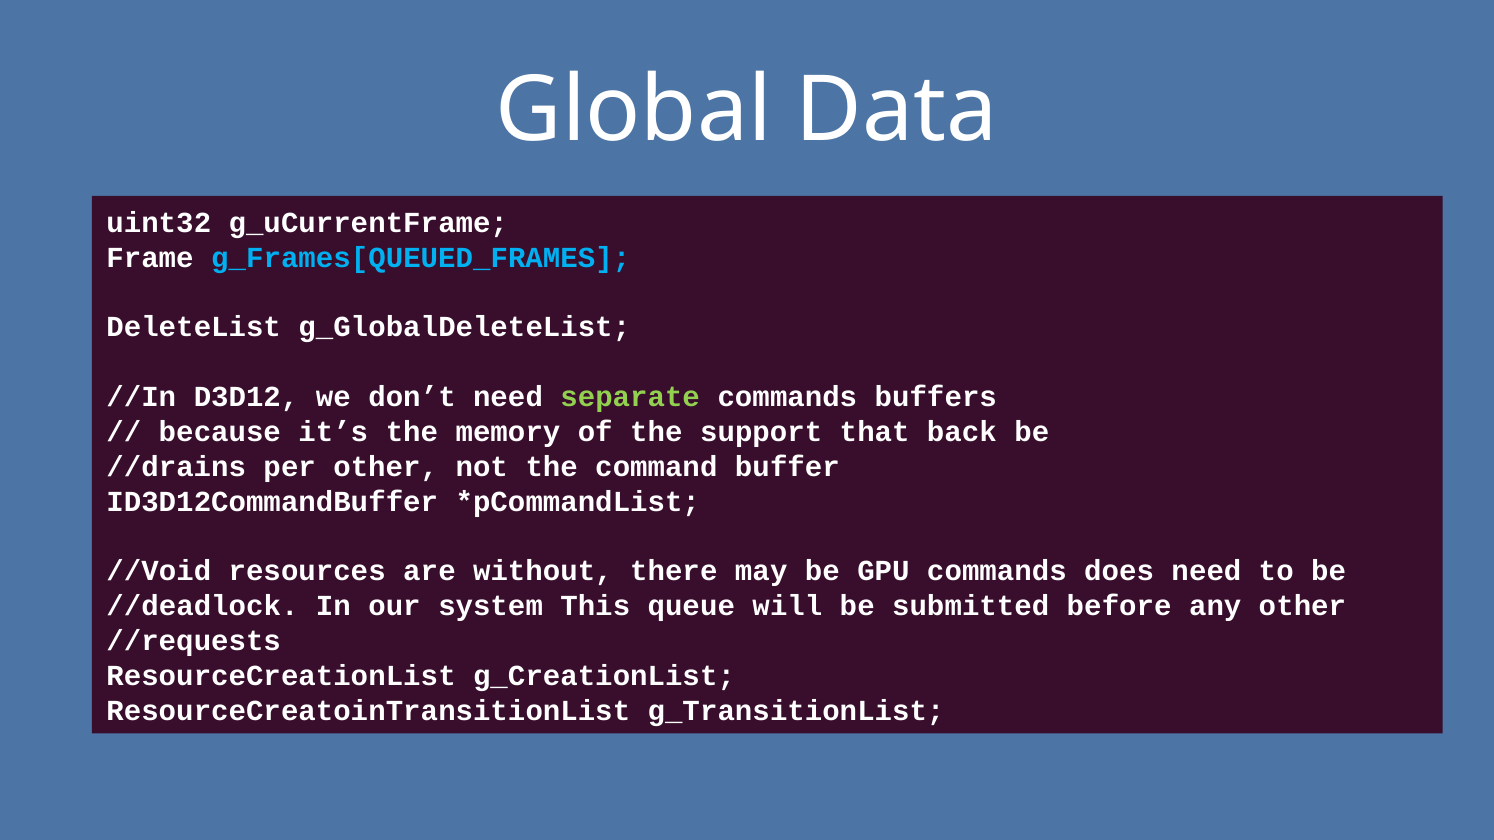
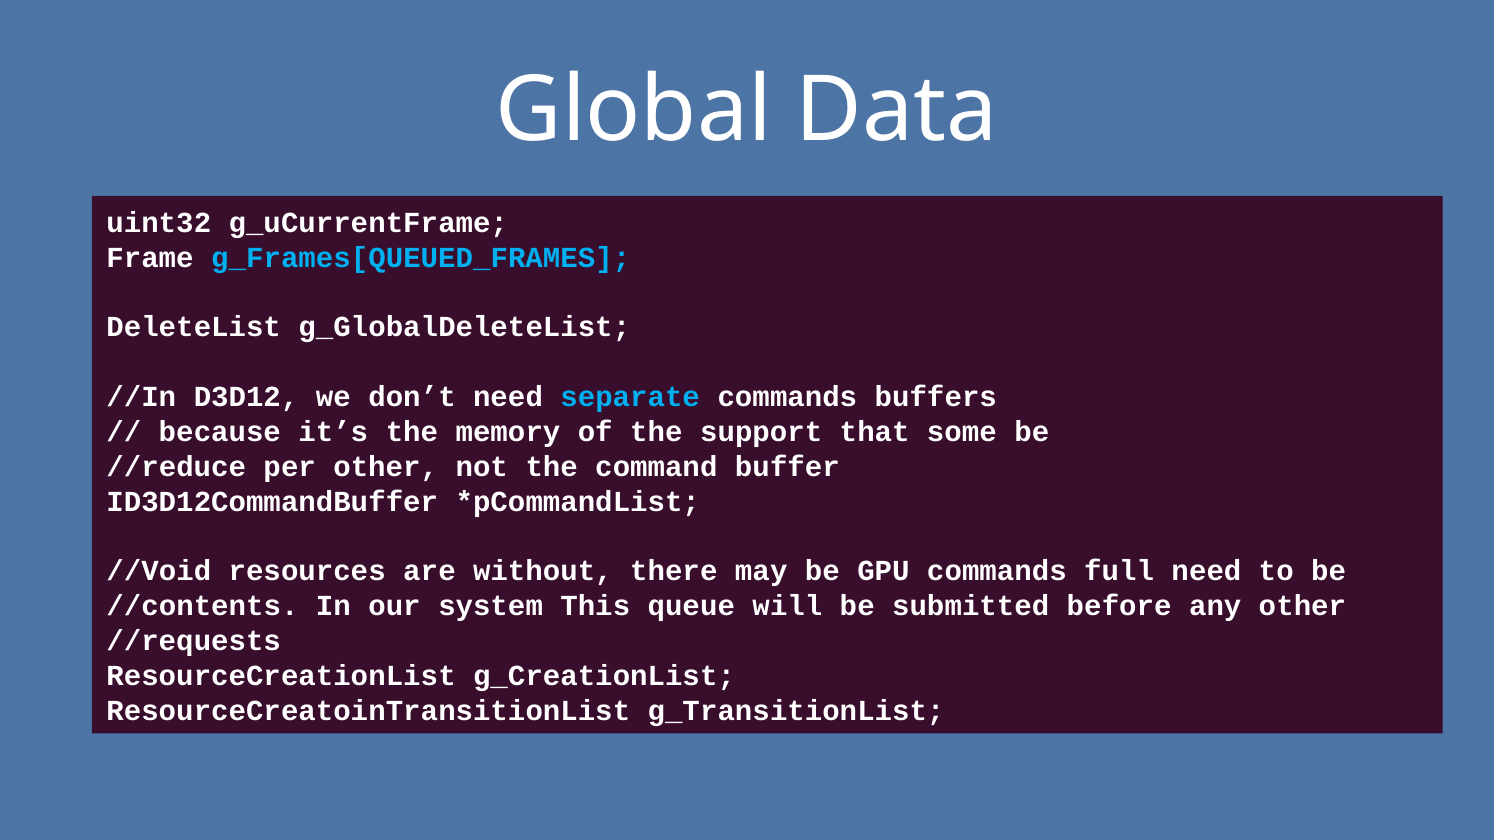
separate colour: light green -> light blue
back: back -> some
//drains: //drains -> //reduce
does: does -> full
//deadlock: //deadlock -> //contents
